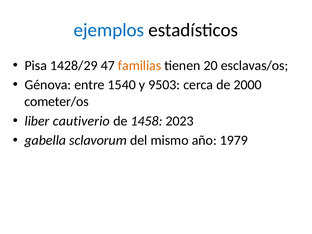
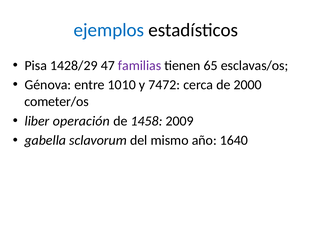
familias colour: orange -> purple
20: 20 -> 65
1540: 1540 -> 1010
9503: 9503 -> 7472
cautiverio: cautiverio -> operación
2023: 2023 -> 2009
1979: 1979 -> 1640
